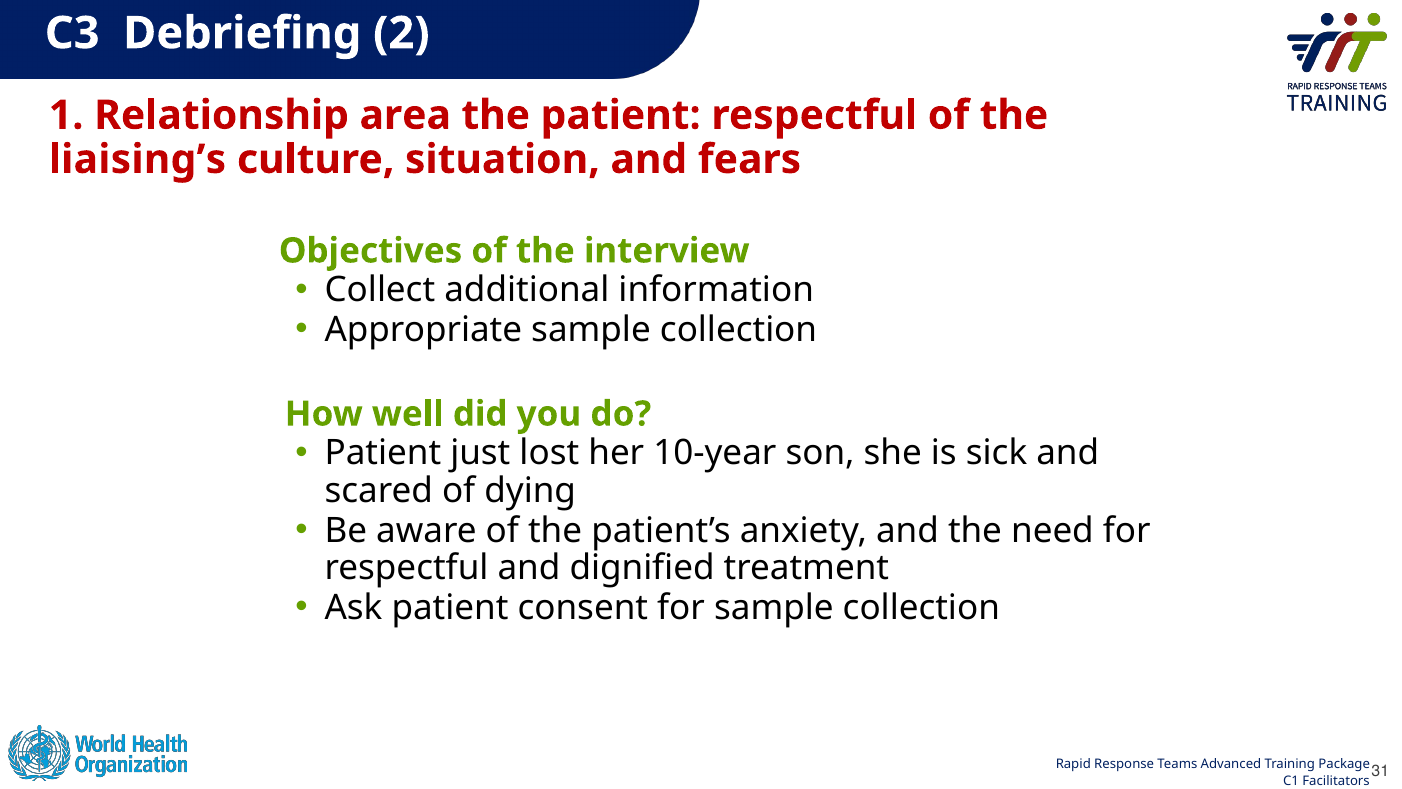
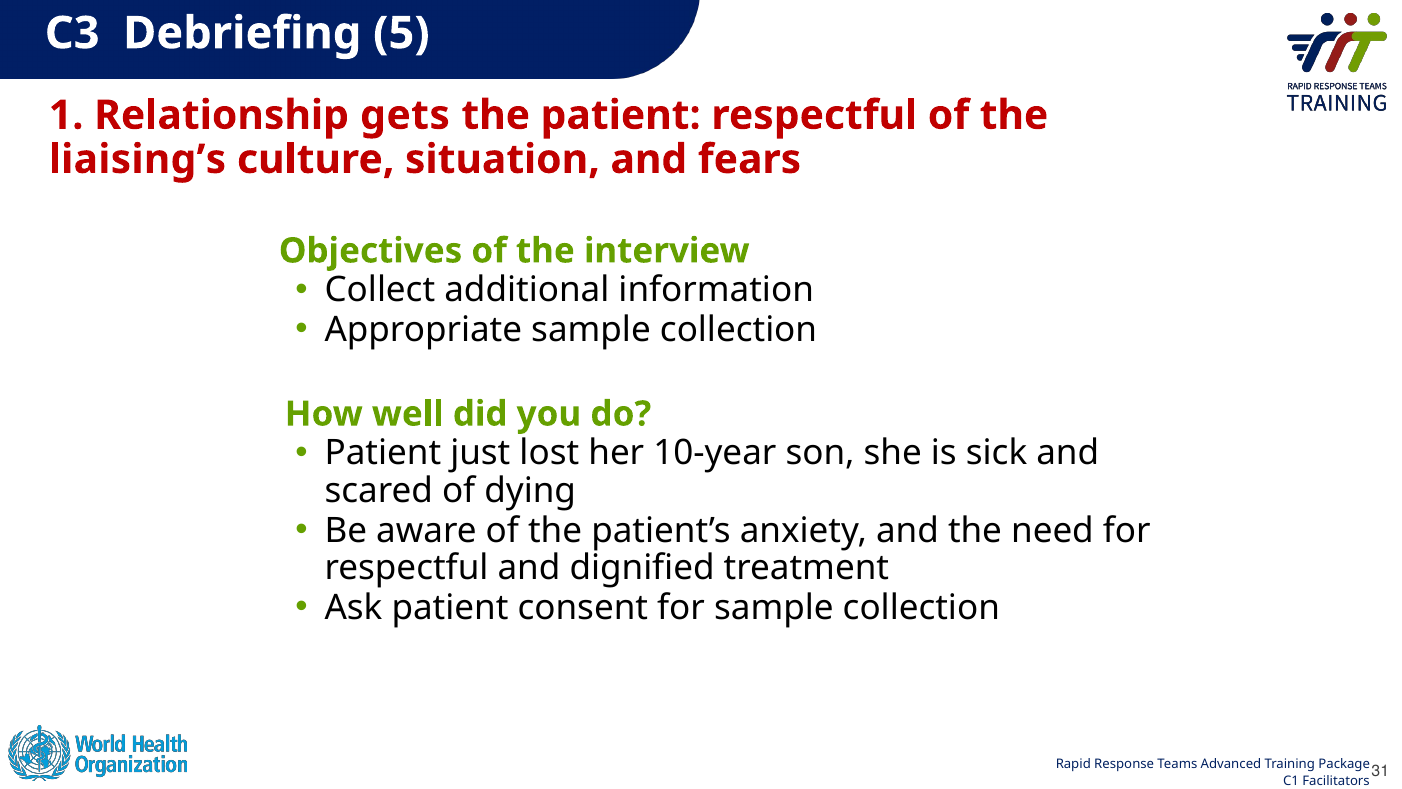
2: 2 -> 5
area: area -> gets
